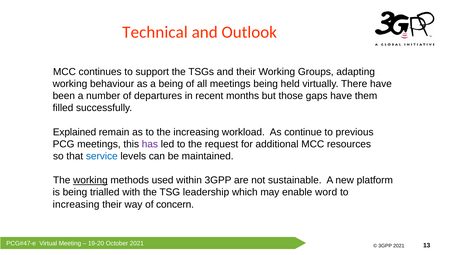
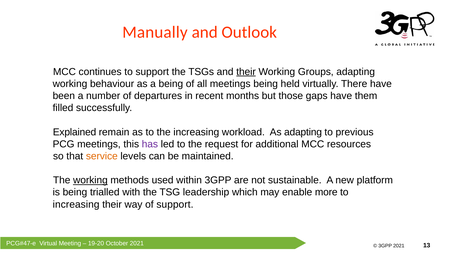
Technical: Technical -> Manually
their at (246, 72) underline: none -> present
As continue: continue -> adapting
service colour: blue -> orange
word: word -> more
of concern: concern -> support
